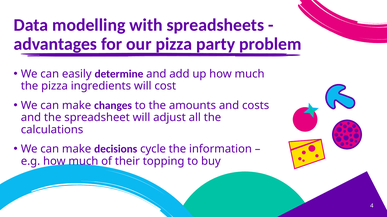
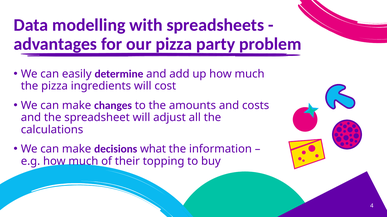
cycle: cycle -> what
